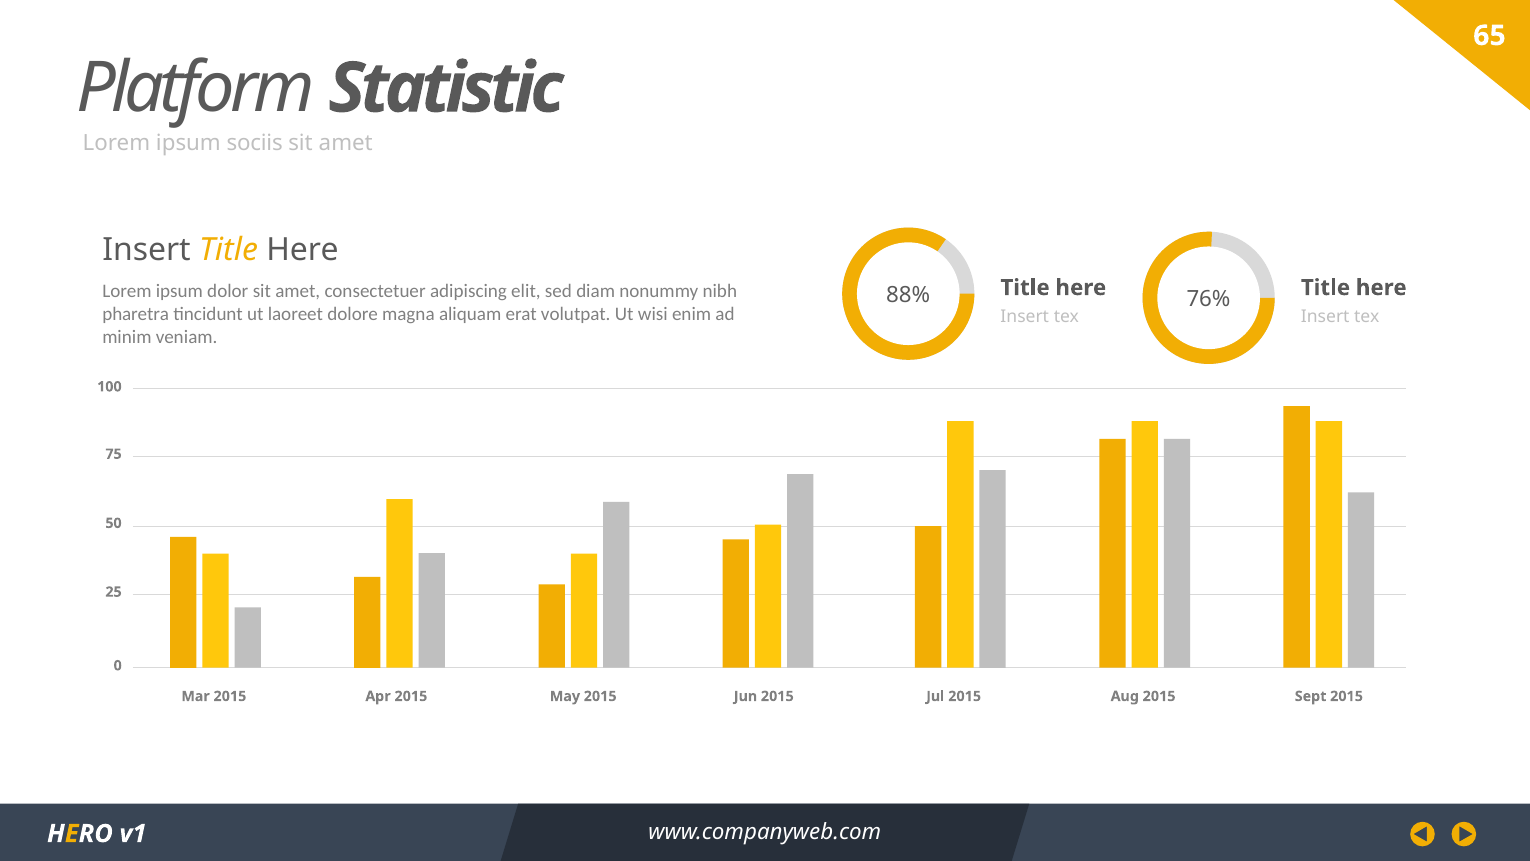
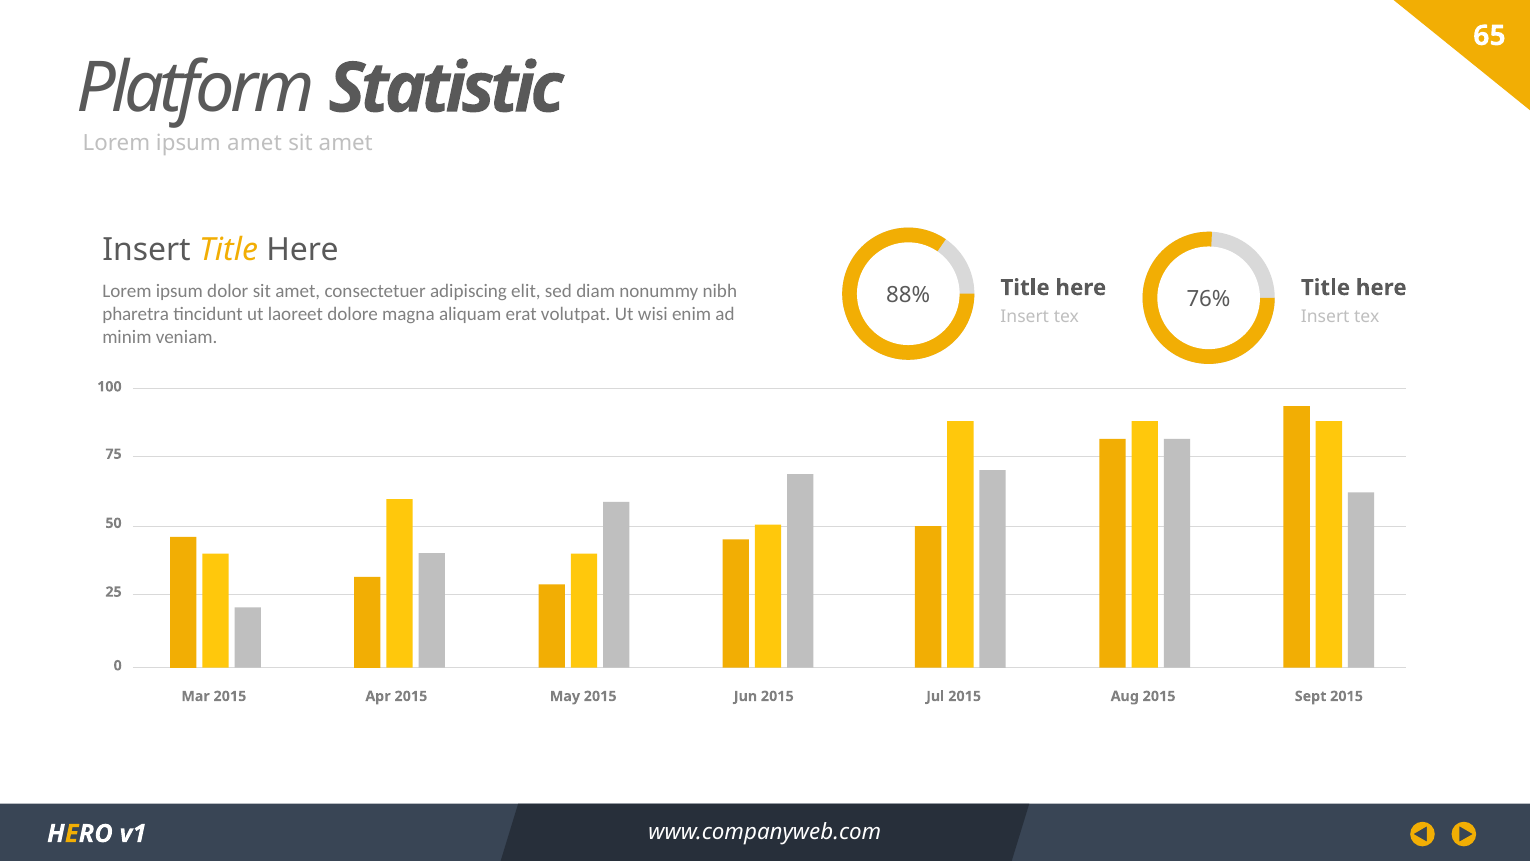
ipsum sociis: sociis -> amet
